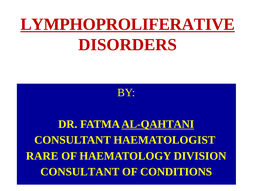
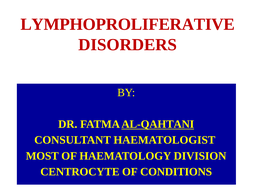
LYMPHOPROLIFERATIVE underline: present -> none
RARE: RARE -> MOST
CONSULTANT at (80, 171): CONSULTANT -> CENTROCYTE
